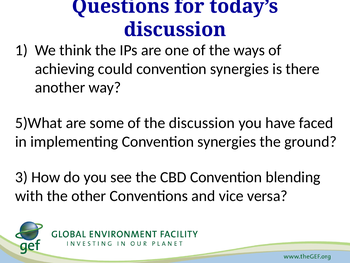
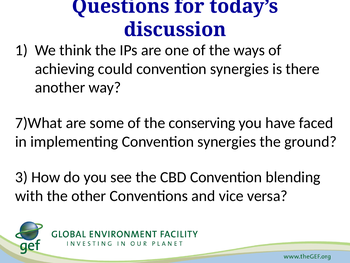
5)What: 5)What -> 7)What
the discussion: discussion -> conserving
